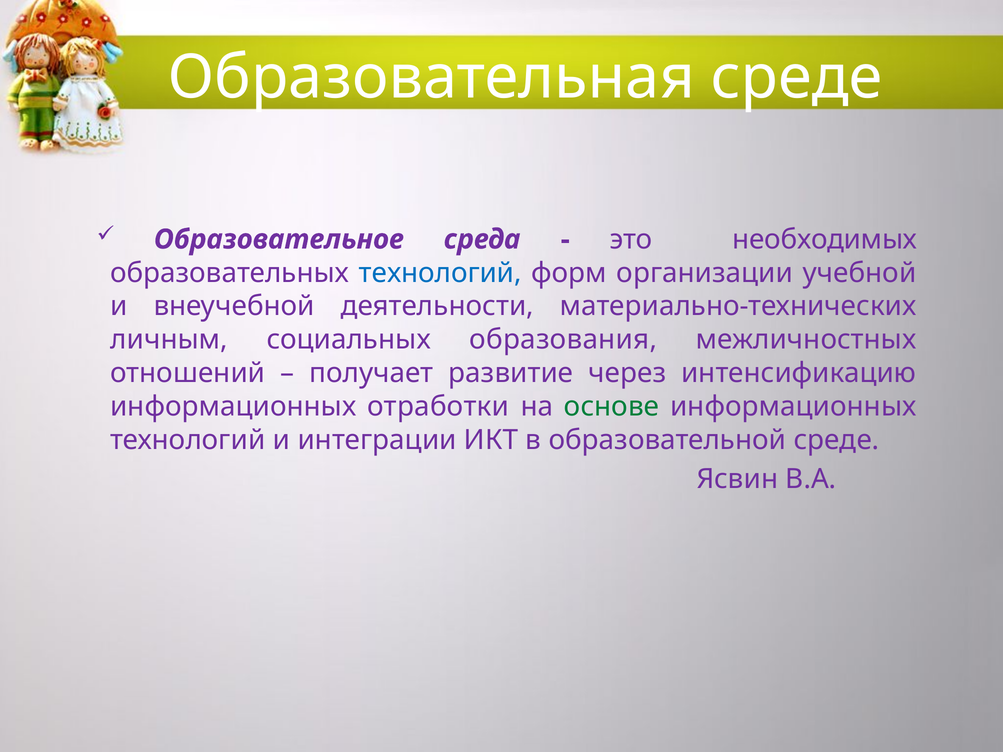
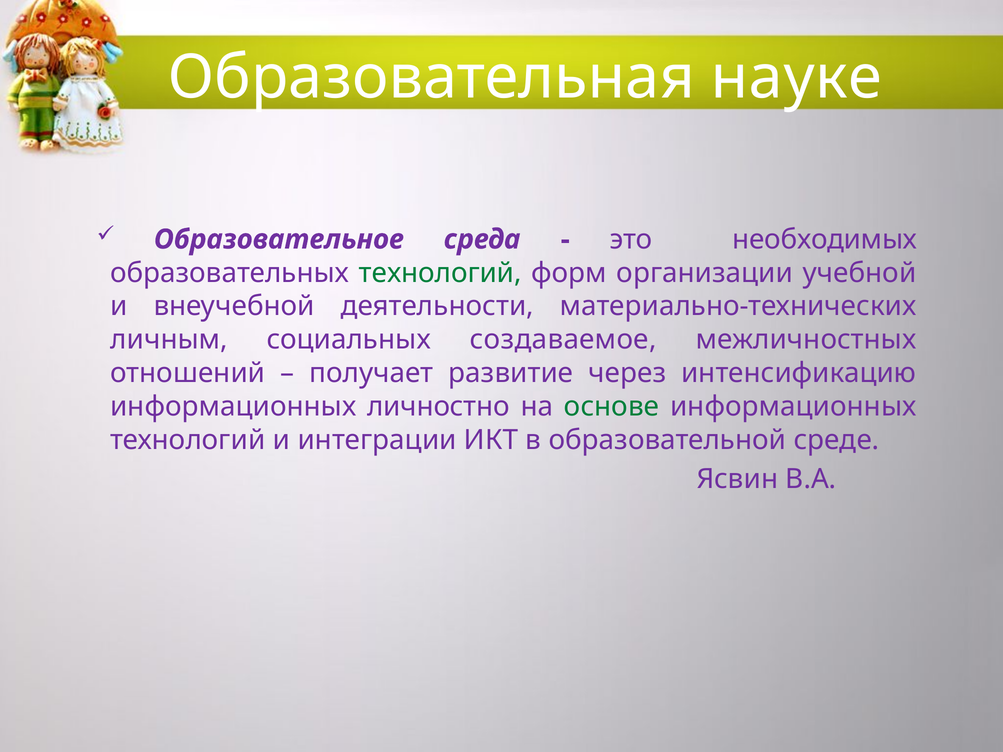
Образовательная среде: среде -> науке
технологий at (440, 273) colour: blue -> green
образования: образования -> создаваемое
отработки: отработки -> личностно
